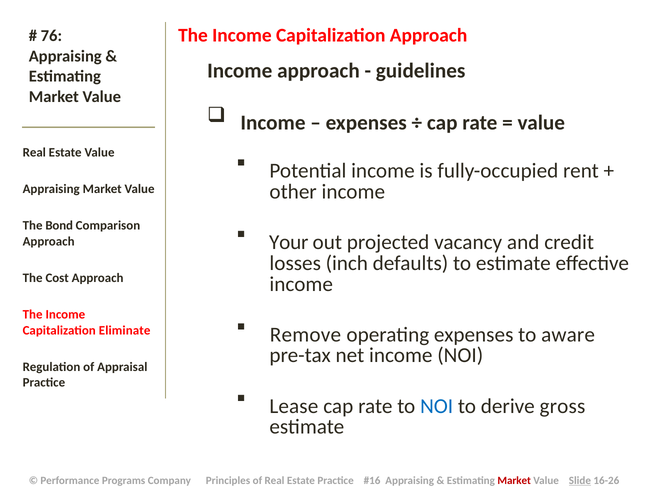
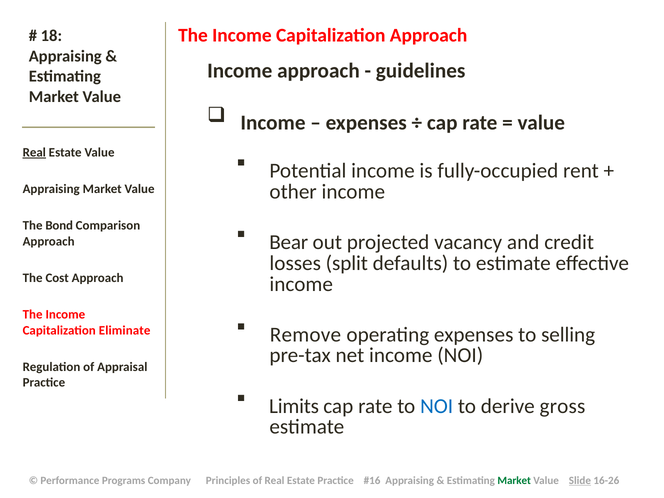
76: 76 -> 18
Real at (34, 153) underline: none -> present
Your: Your -> Bear
inch: inch -> split
aware: aware -> selling
Lease: Lease -> Limits
Market at (514, 481) colour: red -> green
